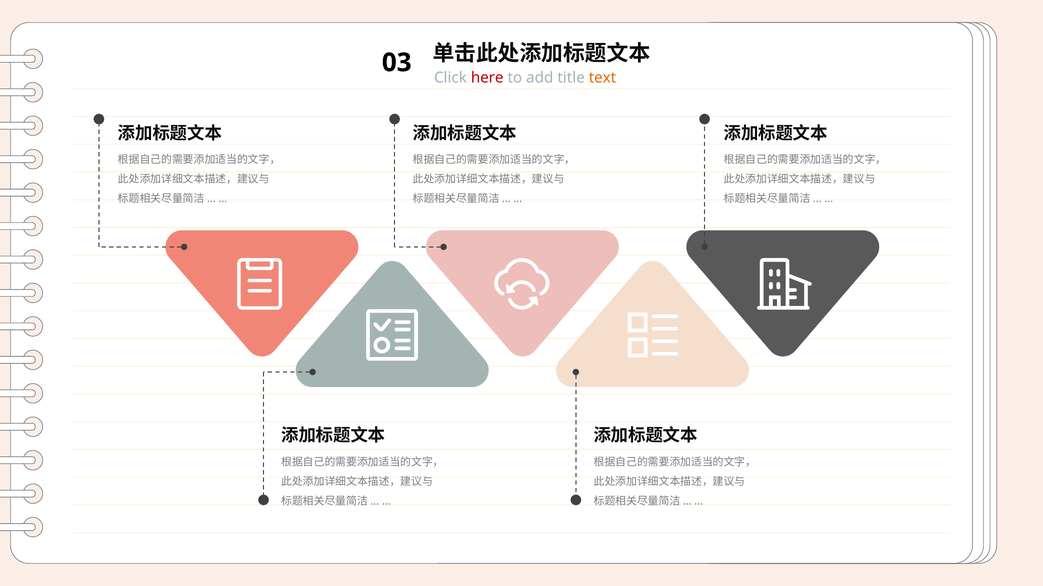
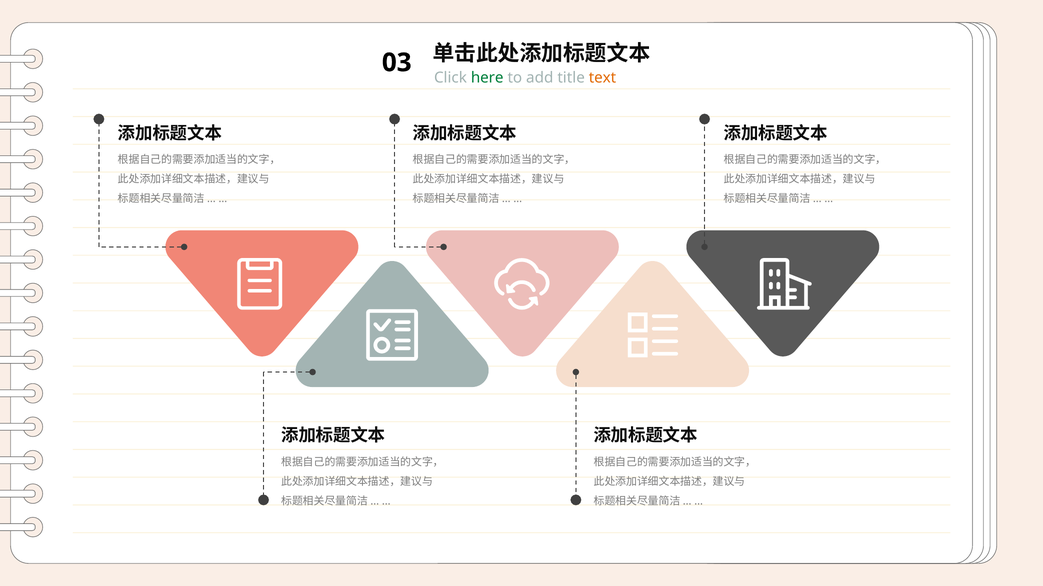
here colour: red -> green
